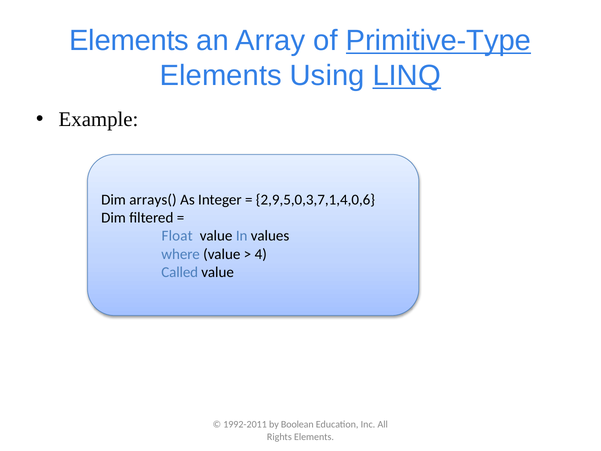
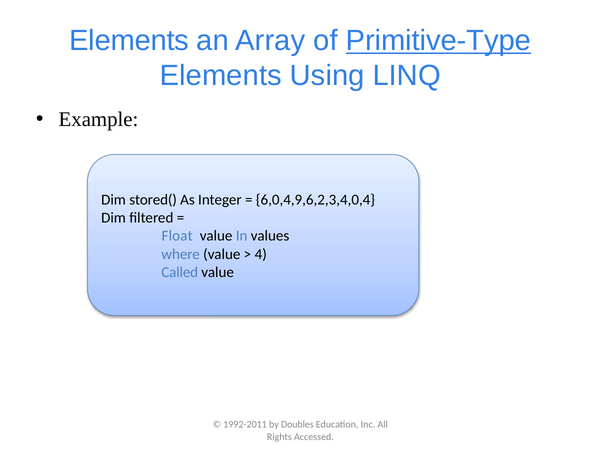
LINQ underline: present -> none
arrays(: arrays( -> stored(
2,9,5,0,3,7,1,4,0,6: 2,9,5,0,3,7,1,4,0,6 -> 6,0,4,9,6,2,3,4,0,4
Boolean: Boolean -> Doubles
Rights Elements: Elements -> Accessed
